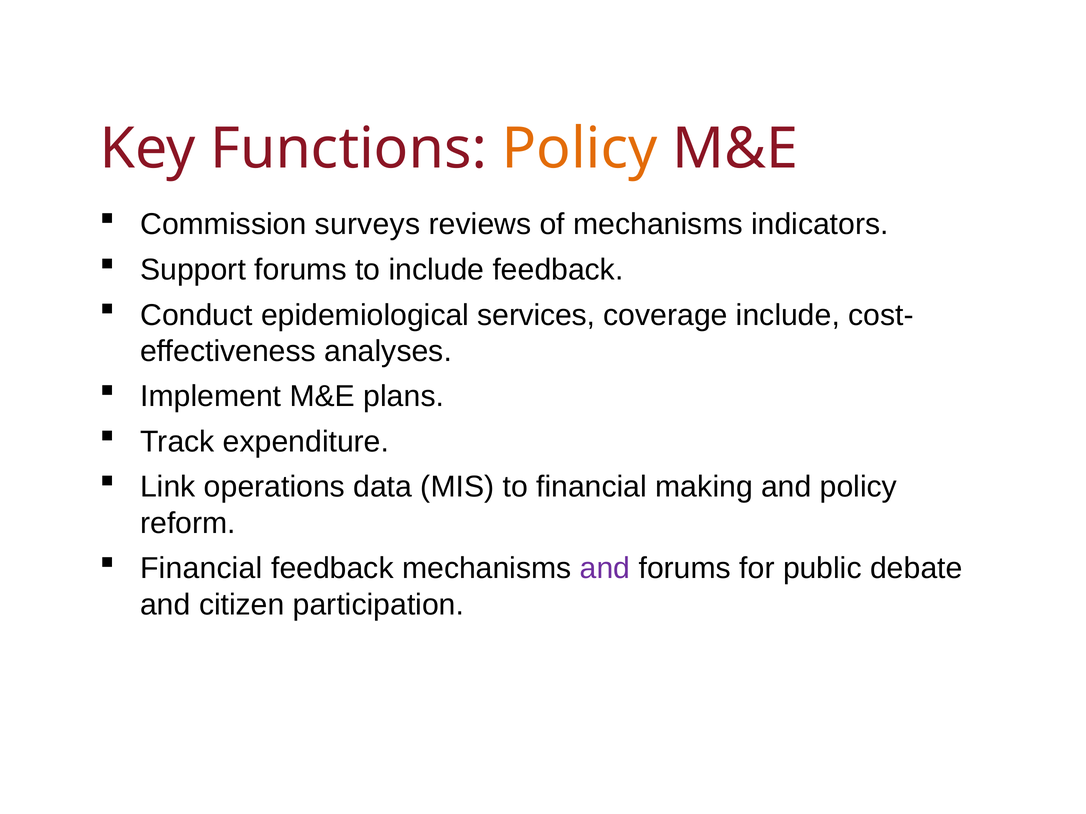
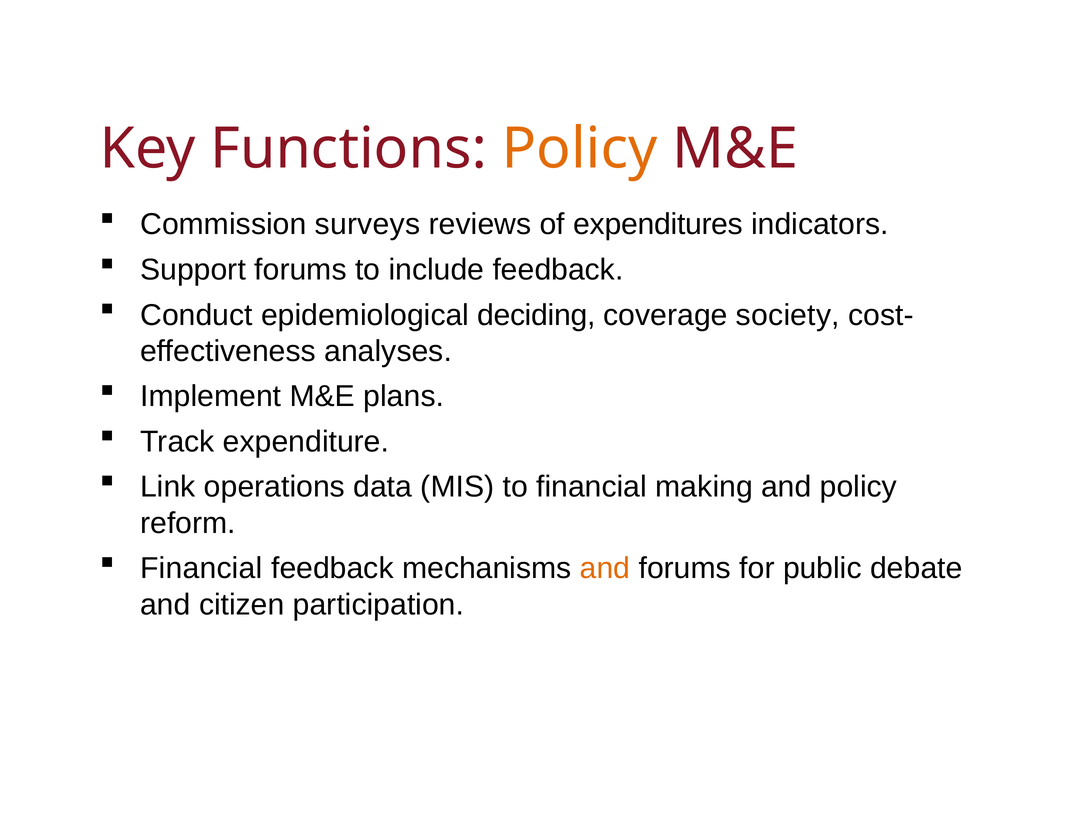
of mechanisms: mechanisms -> expenditures
services: services -> deciding
coverage include: include -> society
and at (605, 569) colour: purple -> orange
